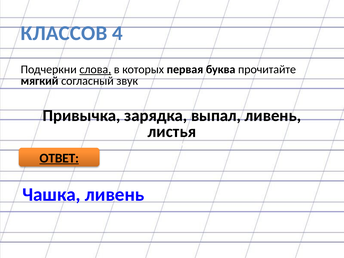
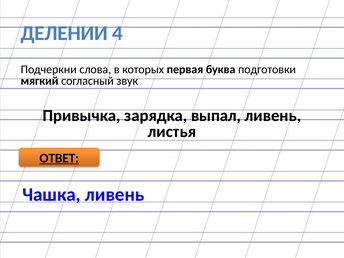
КЛАССОВ: КЛАССОВ -> ДЕЛЕНИИ
слова underline: present -> none
прочитайте: прочитайте -> подготовки
